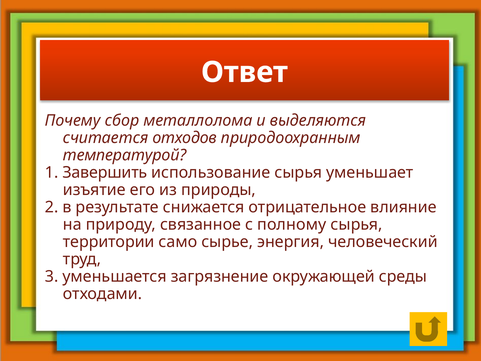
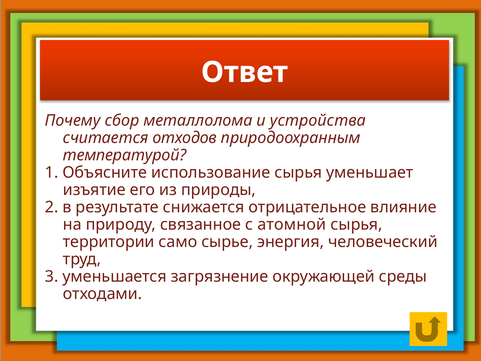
выделяются: выделяются -> устройства
Завершить: Завершить -> Объясните
полному: полному -> атомной
